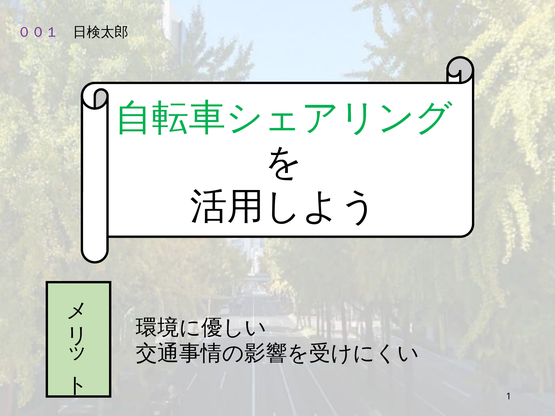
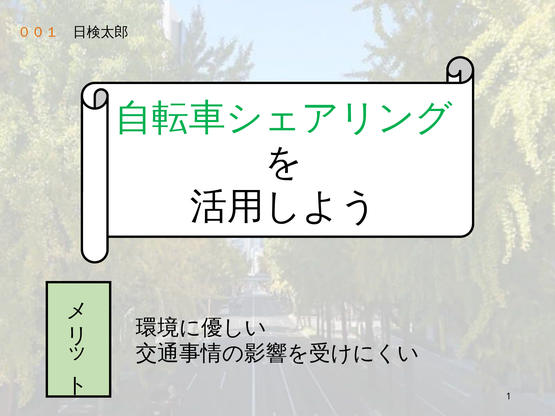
００１ colour: purple -> orange
